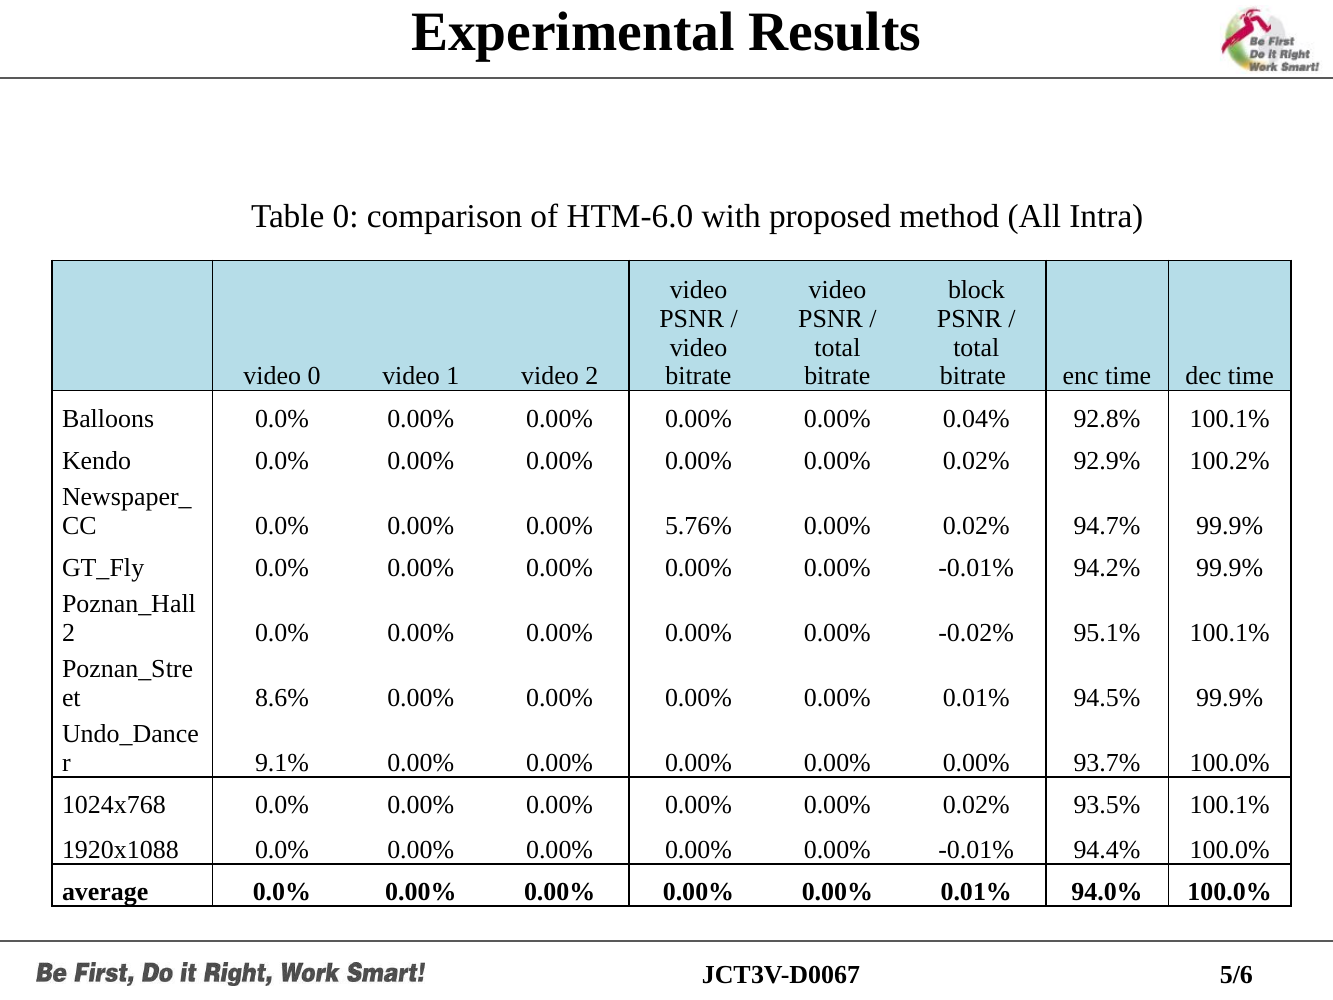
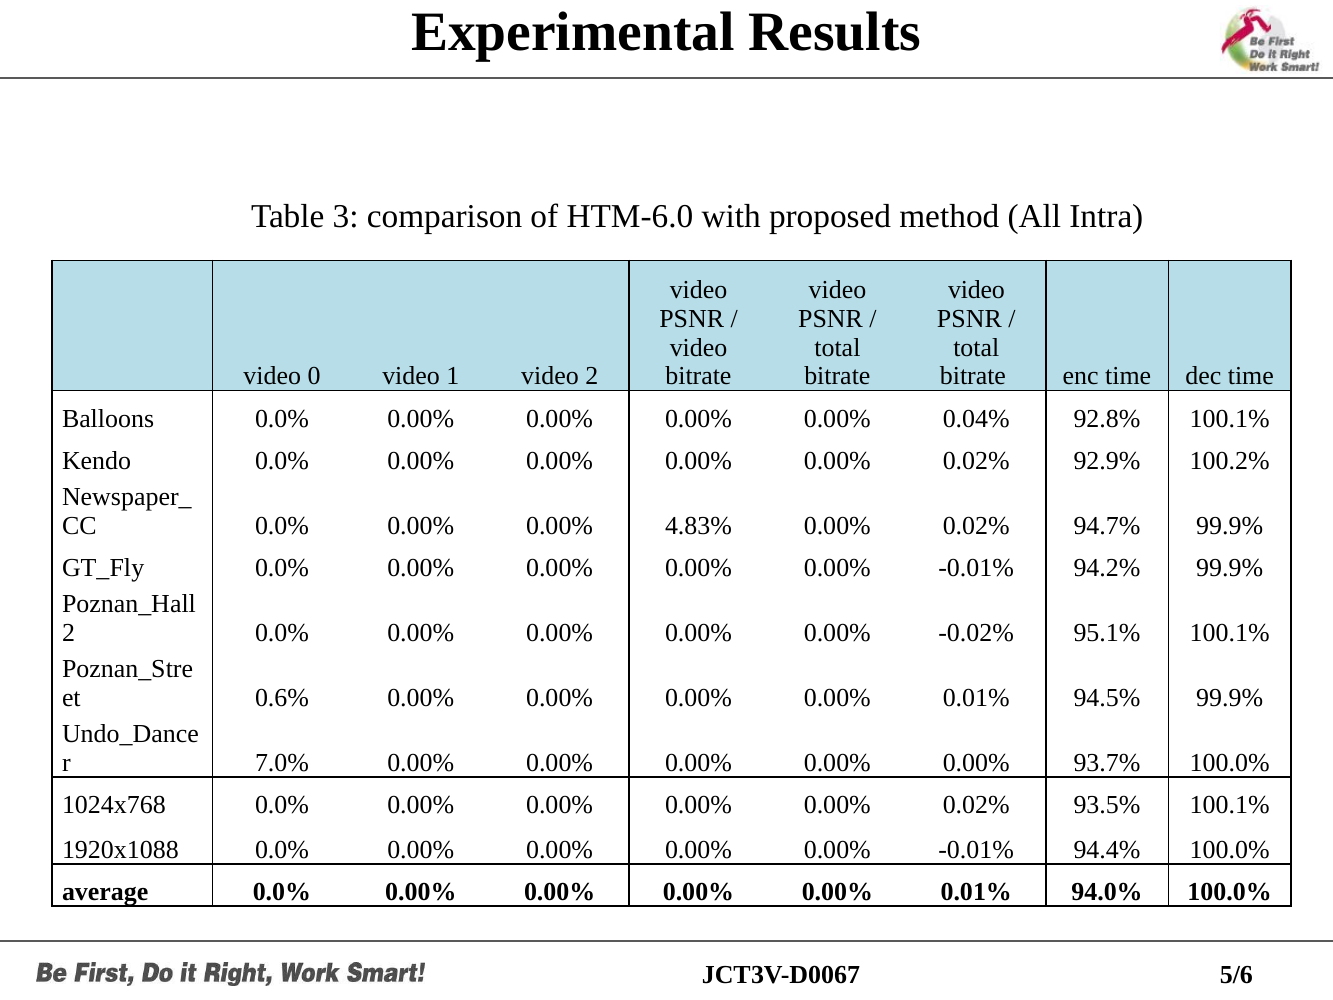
Table 0: 0 -> 3
block at (976, 290): block -> video
5.76%: 5.76% -> 4.83%
8.6%: 8.6% -> 0.6%
9.1%: 9.1% -> 7.0%
